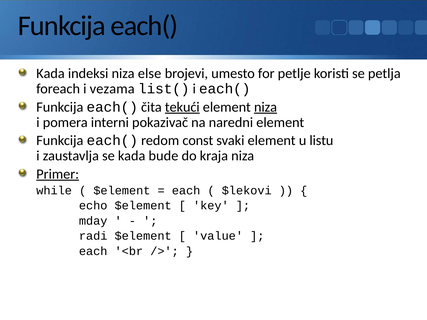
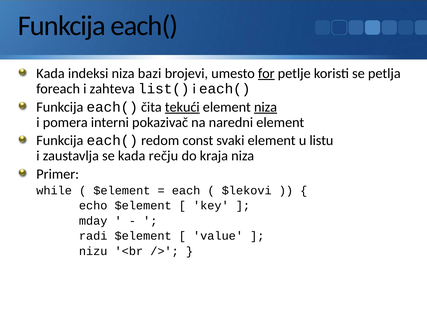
else: else -> bazi
for underline: none -> present
vezama: vezama -> zahteva
bude: bude -> rečju
Primer underline: present -> none
each at (93, 251): each -> nizu
